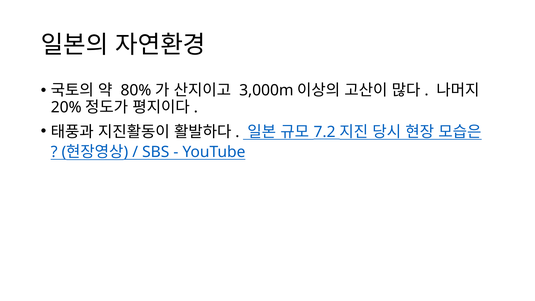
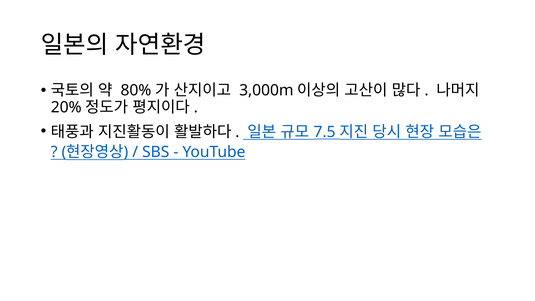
7.2: 7.2 -> 7.5
